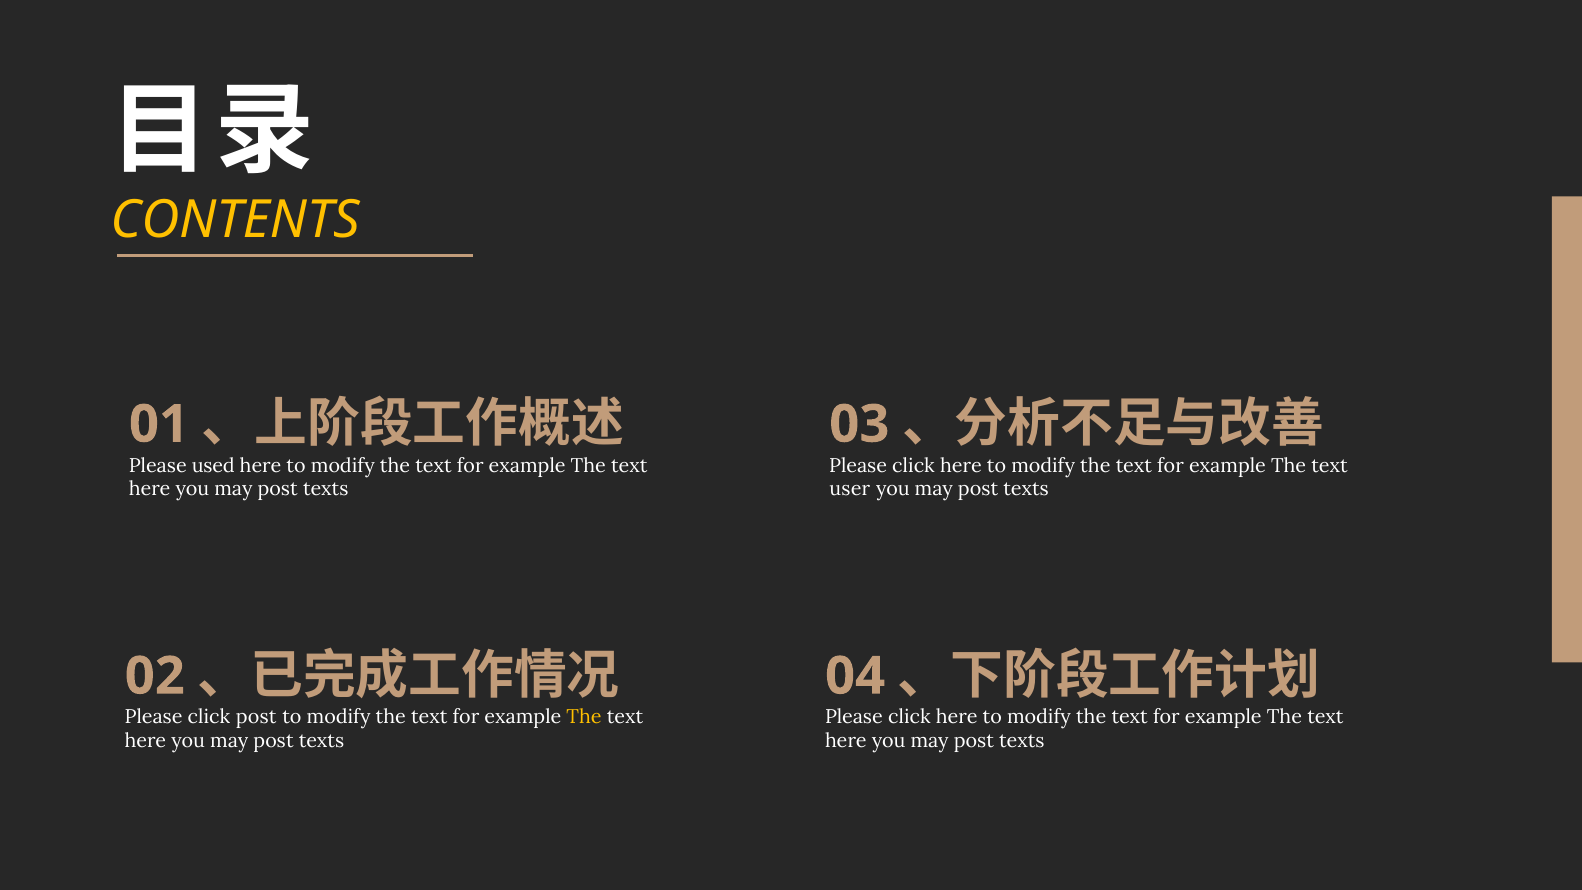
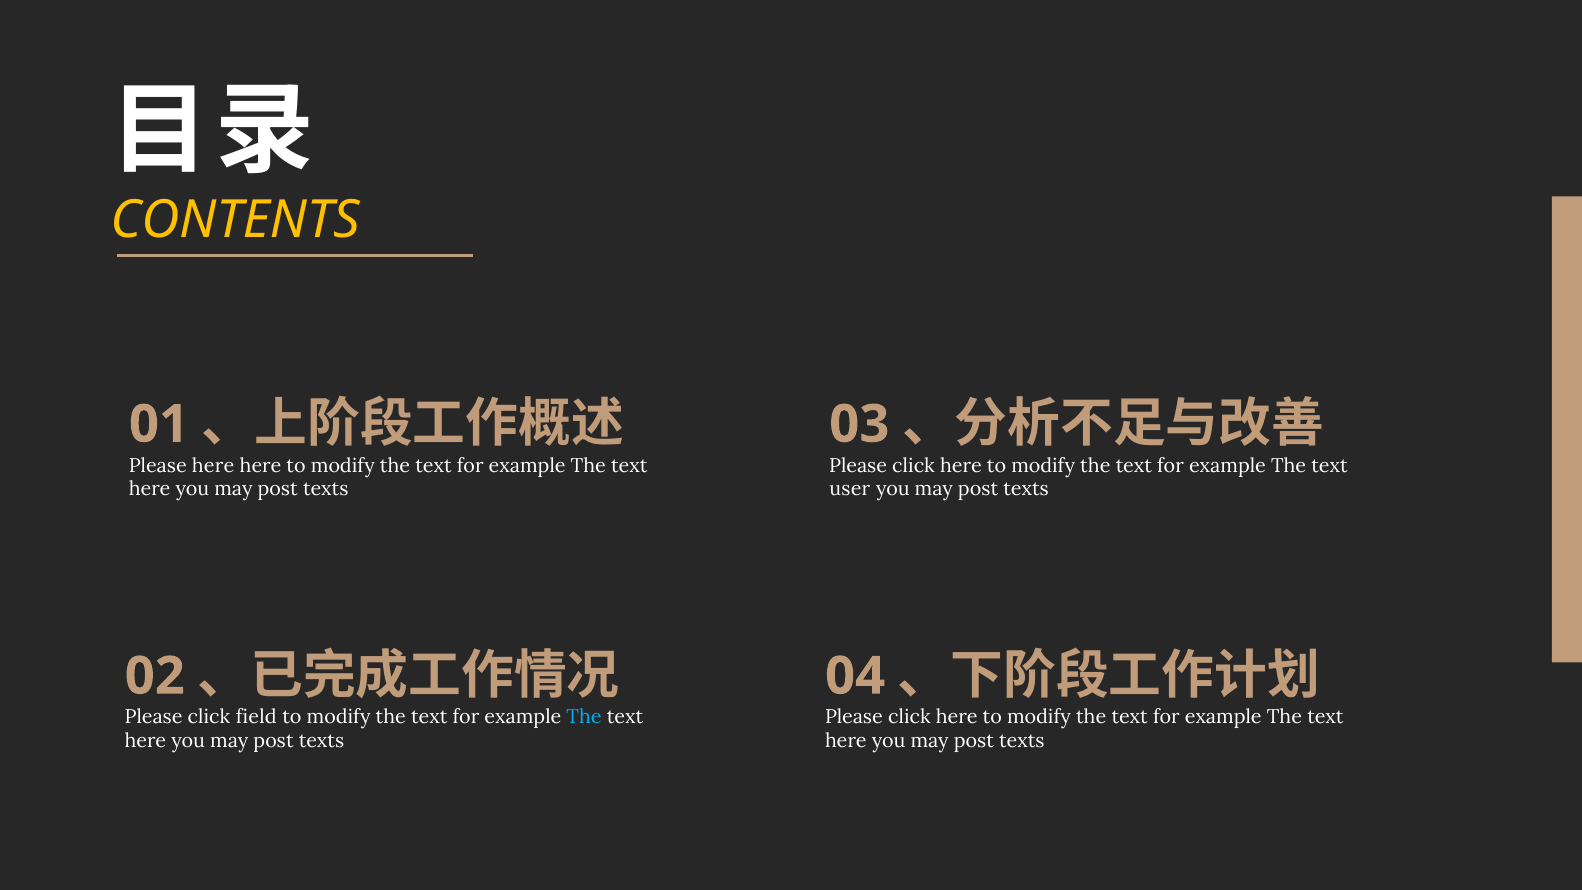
used at (213, 466): used -> here
click post: post -> field
The at (584, 717) colour: yellow -> light blue
